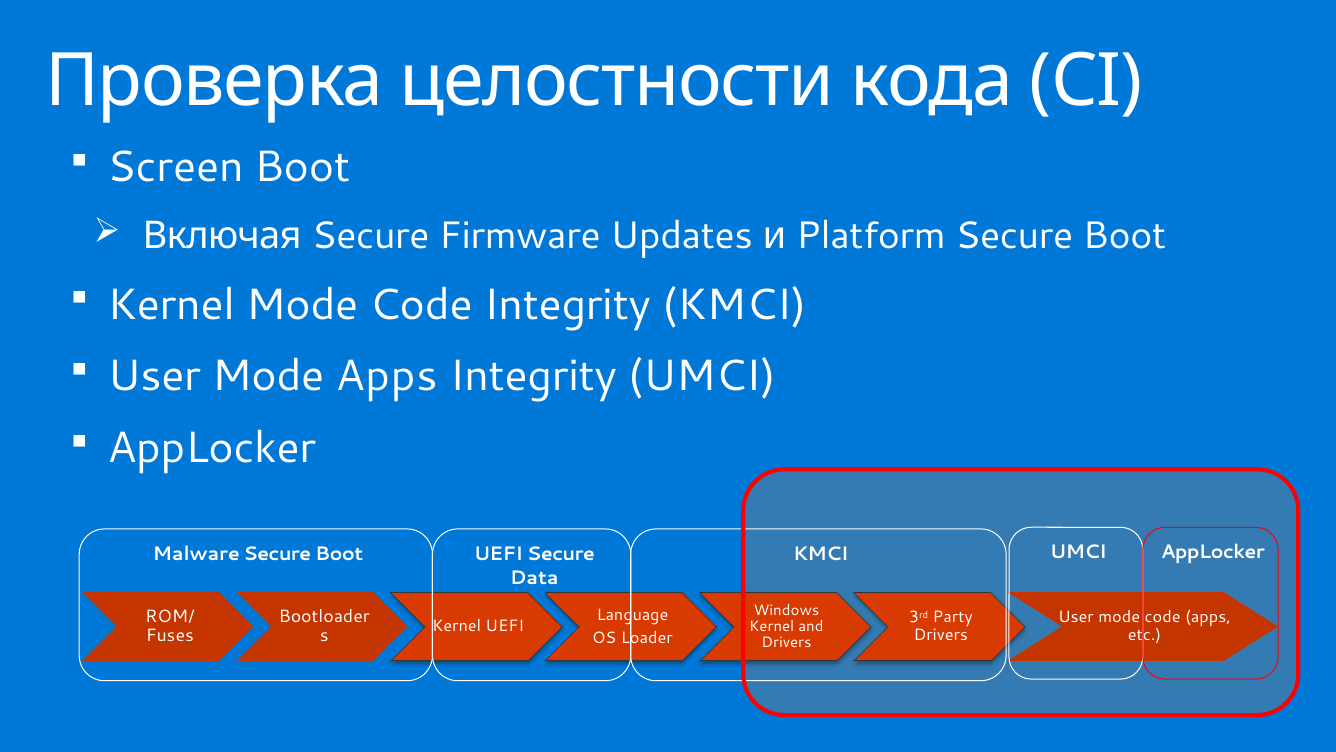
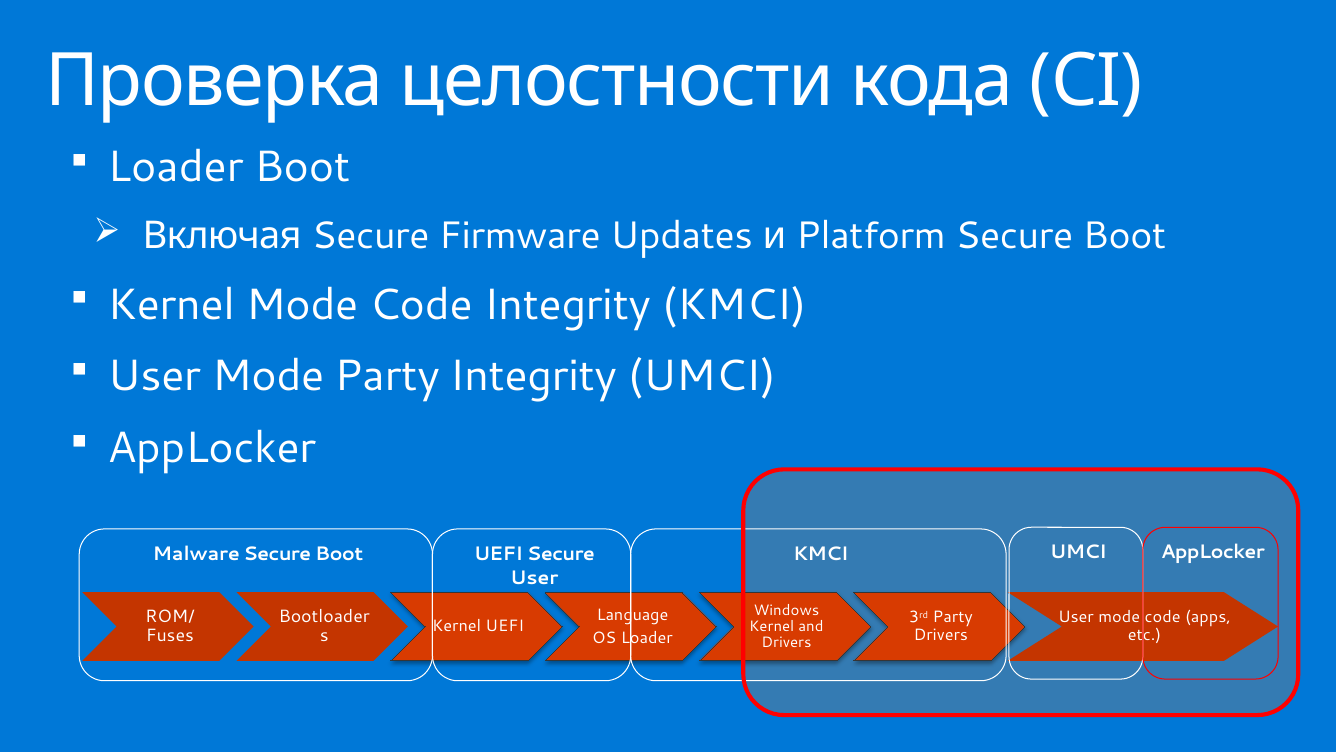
Screen at (175, 167): Screen -> Loader
Mode Apps: Apps -> Party
Data at (534, 577): Data -> User
